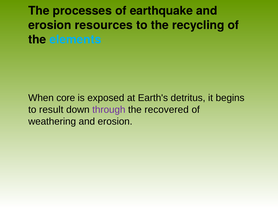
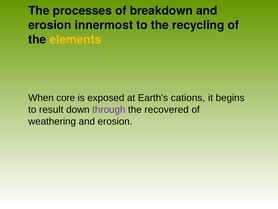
earthquake: earthquake -> breakdown
resources: resources -> innermost
elements colour: light blue -> yellow
detritus: detritus -> cations
